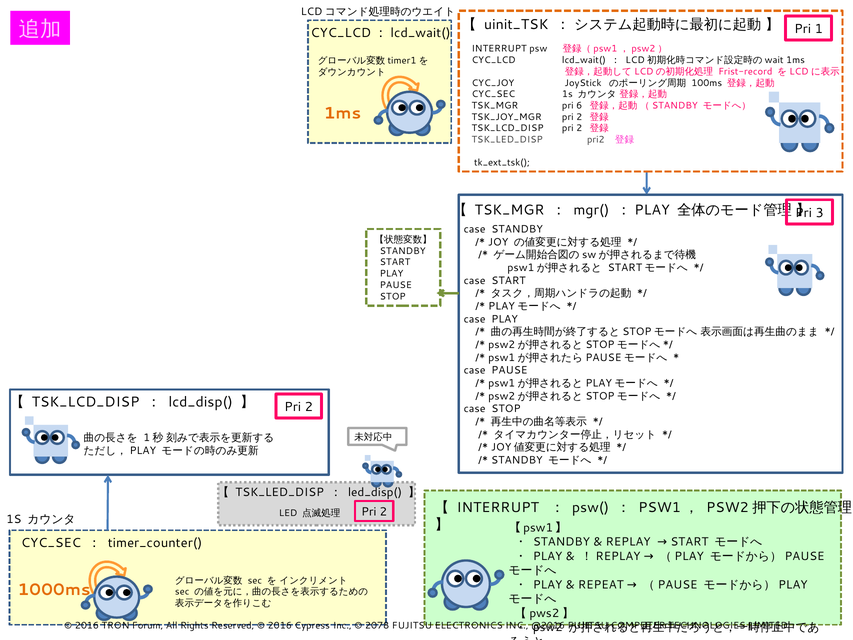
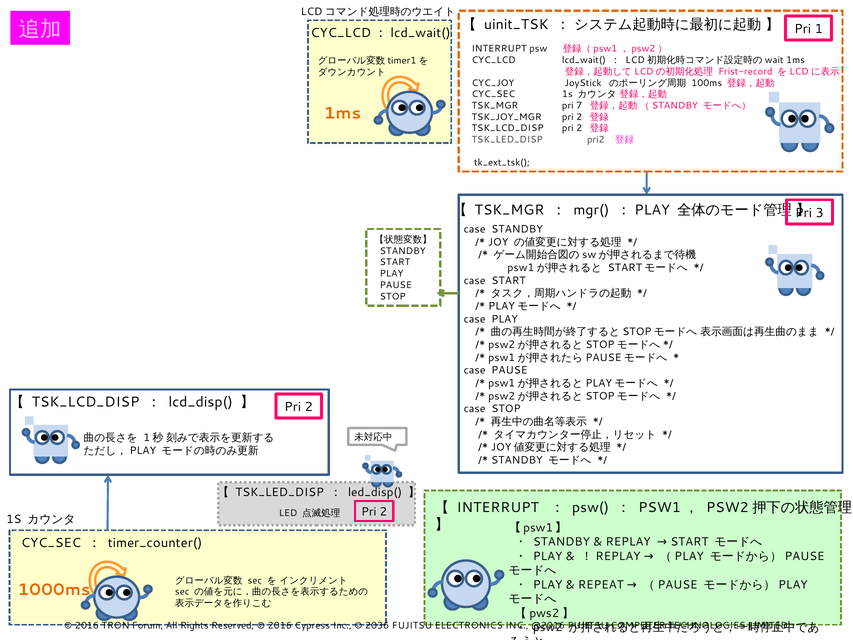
6: 6 -> 7
2078: 2078 -> 2036
